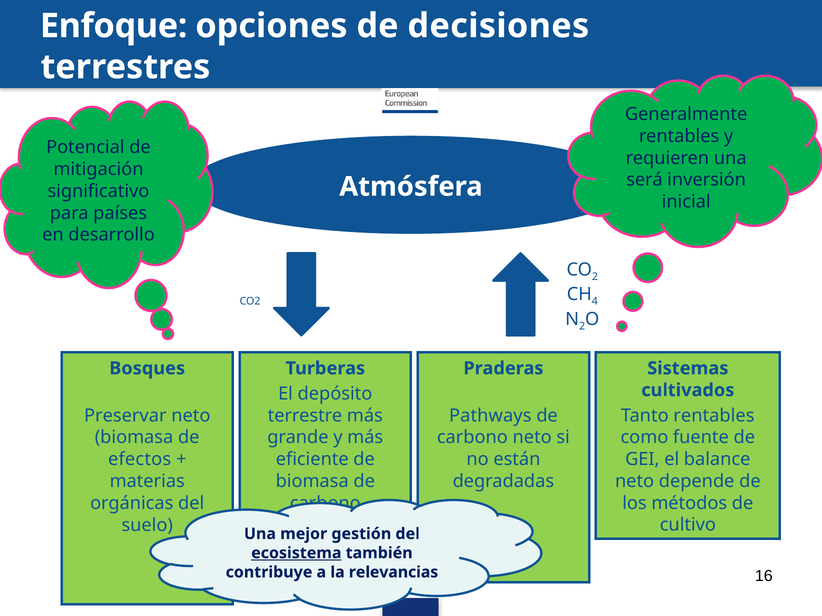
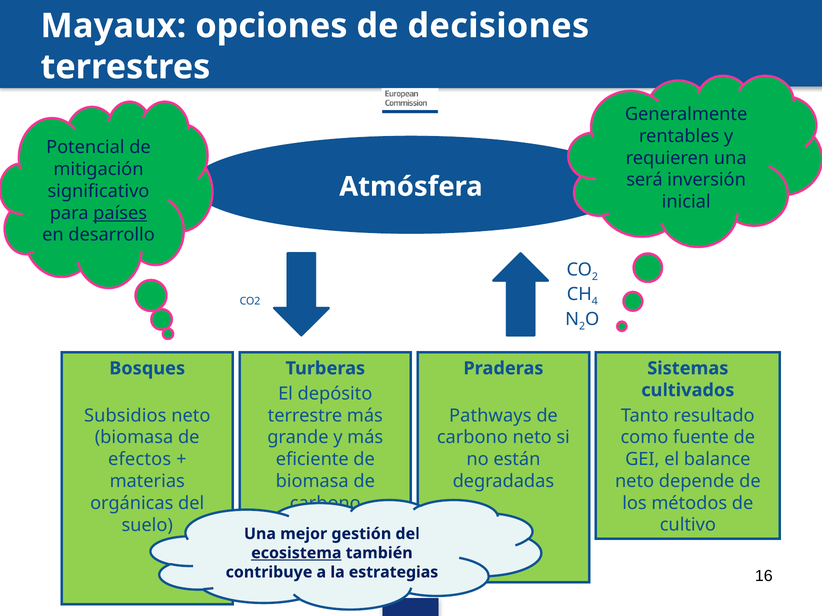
Enfoque: Enfoque -> Mayaux
países underline: none -> present
Preservar: Preservar -> Subsidios
Tanto rentables: rentables -> resultado
relevancias: relevancias -> estrategias
